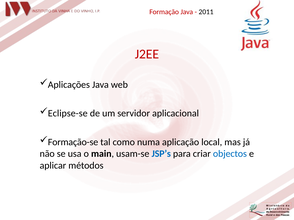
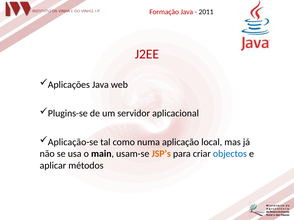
Eclipse-se: Eclipse-se -> Plugins-se
Formação-se: Formação-se -> Aplicação-se
JSP’s colour: blue -> orange
